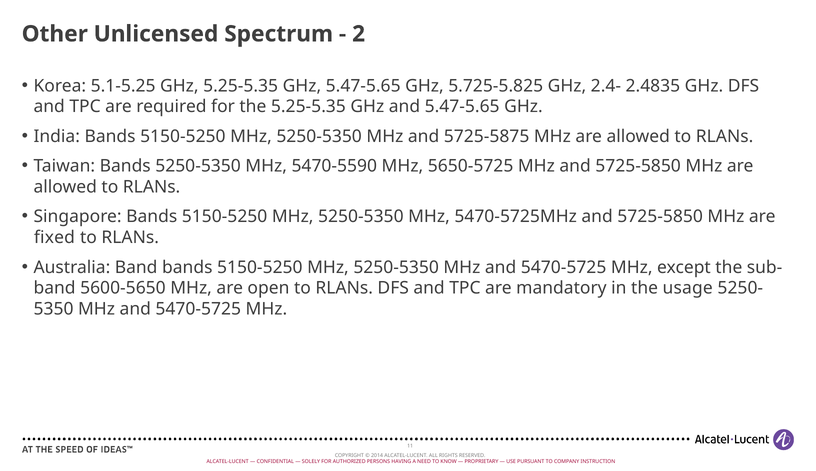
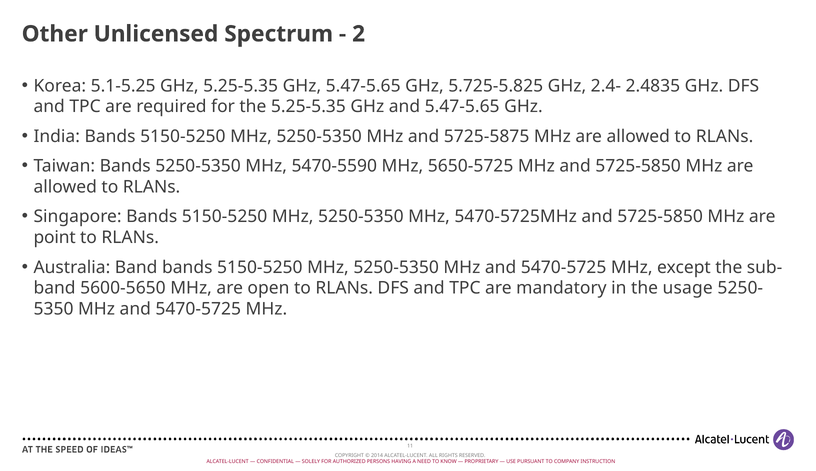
fixed: fixed -> point
